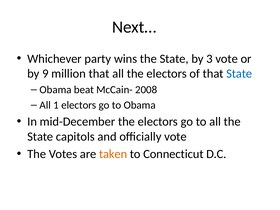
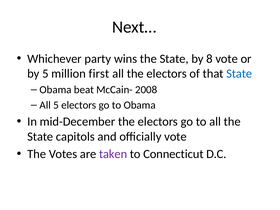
3: 3 -> 8
by 9: 9 -> 5
million that: that -> first
All 1: 1 -> 5
taken colour: orange -> purple
